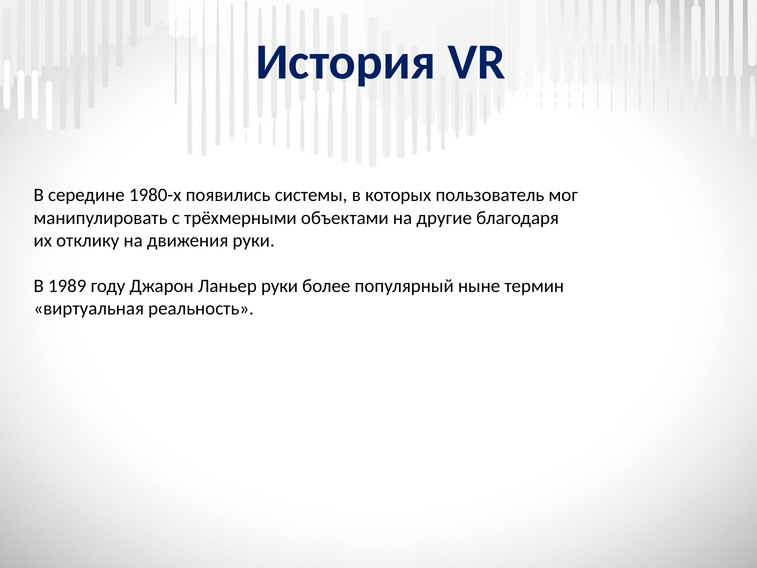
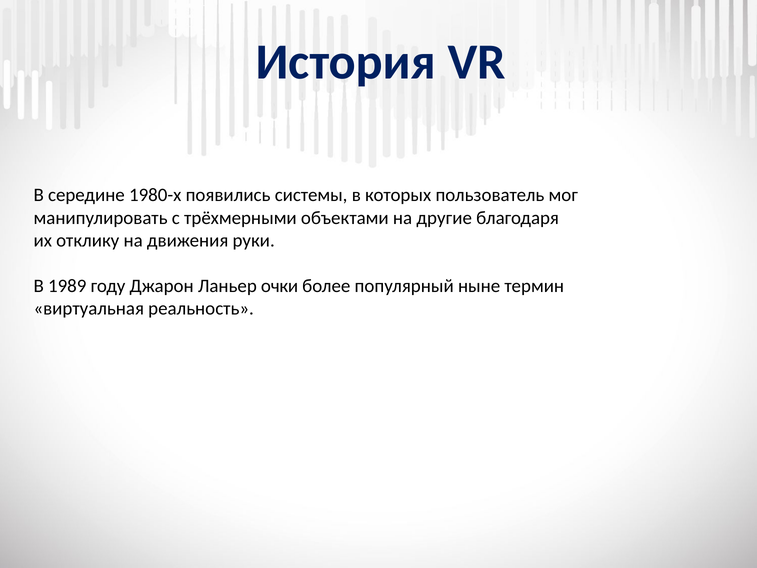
Ланьер руки: руки -> очки
